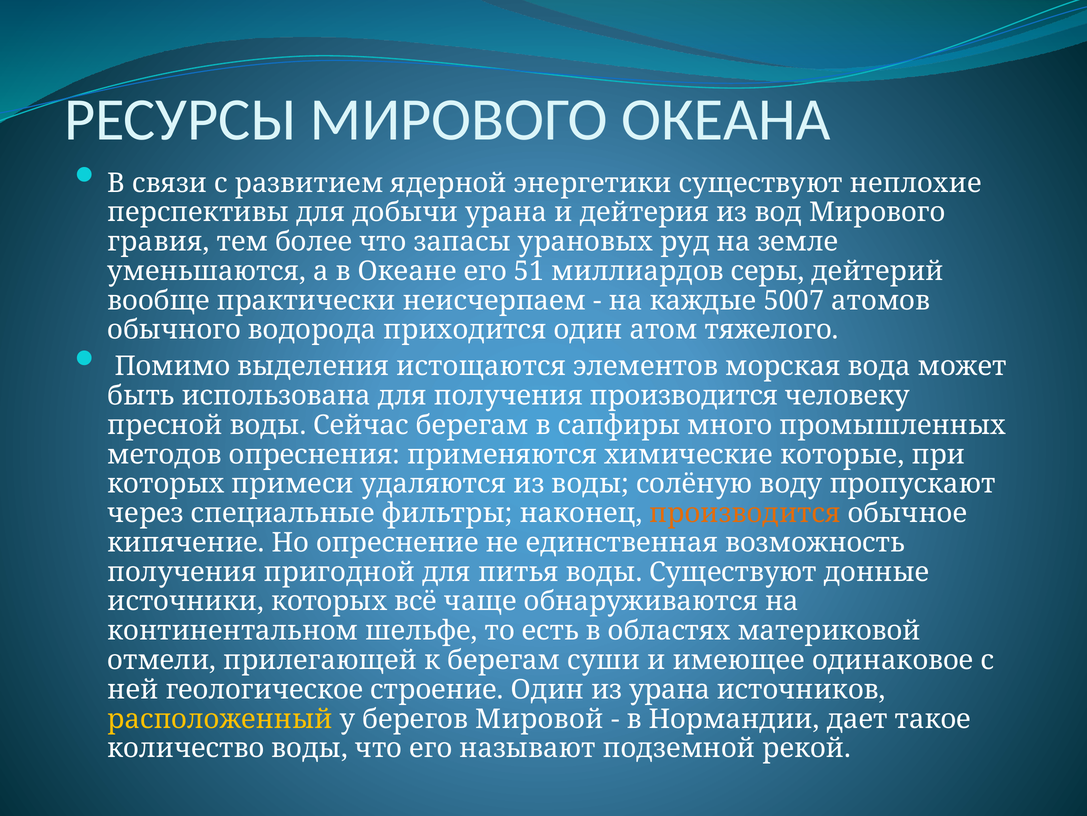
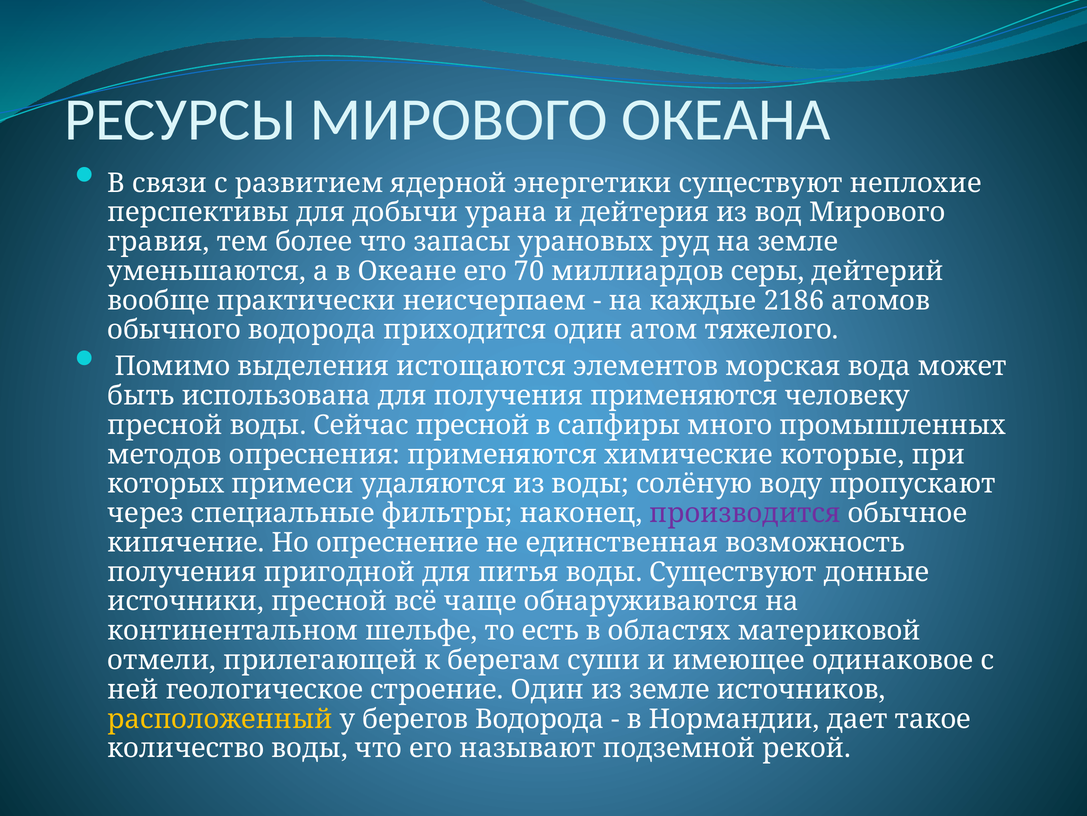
51: 51 -> 70
5007: 5007 -> 2186
получения производится: производится -> применяются
Сейчас берегам: берегам -> пресной
производится at (745, 513) colour: orange -> purple
источники которых: которых -> пресной
из урана: урана -> земле
берегов Мировой: Мировой -> Водорода
